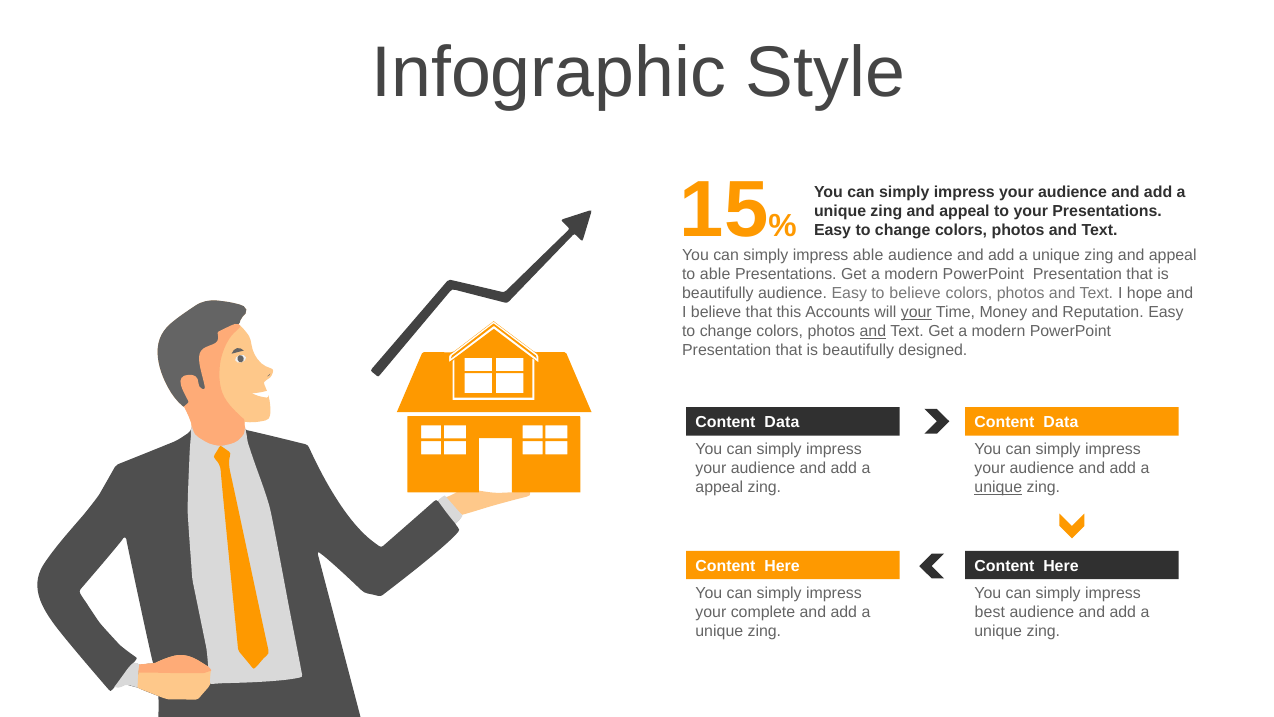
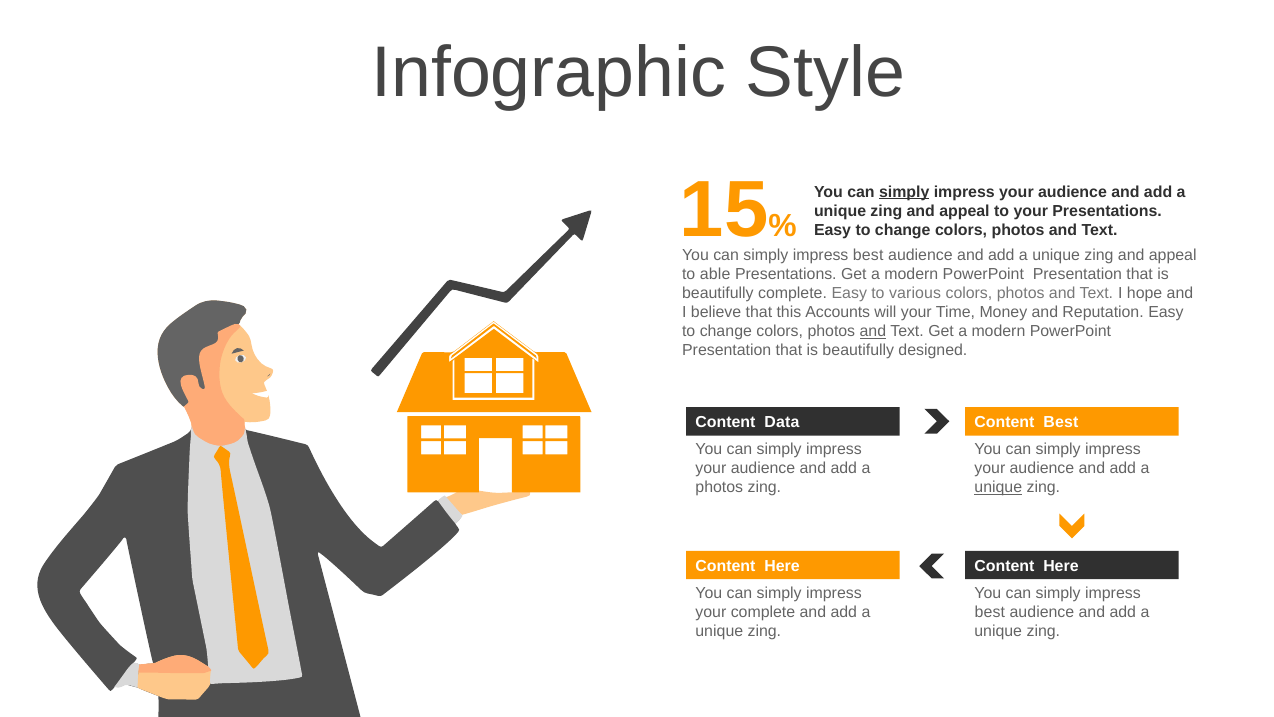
simply at (904, 192) underline: none -> present
able at (868, 255): able -> best
beautifully audience: audience -> complete
to believe: believe -> various
your at (916, 312) underline: present -> none
Data at (1061, 422): Data -> Best
appeal at (719, 487): appeal -> photos
